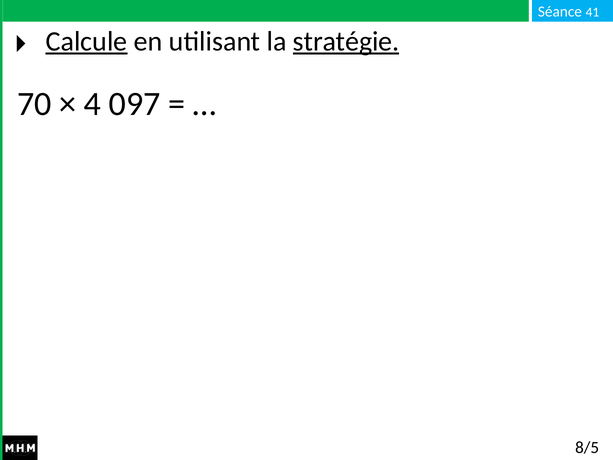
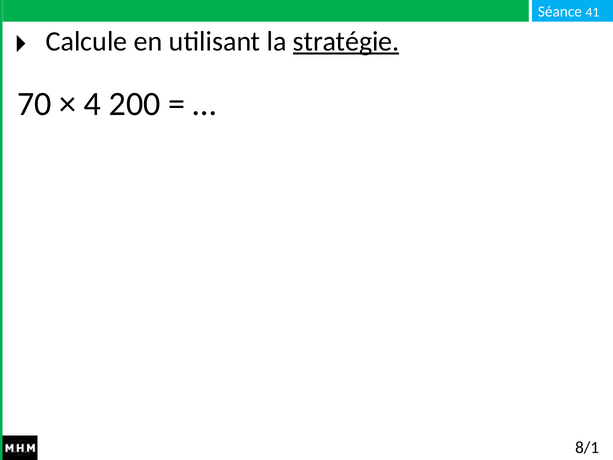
Calcule underline: present -> none
097: 097 -> 200
8/5: 8/5 -> 8/1
